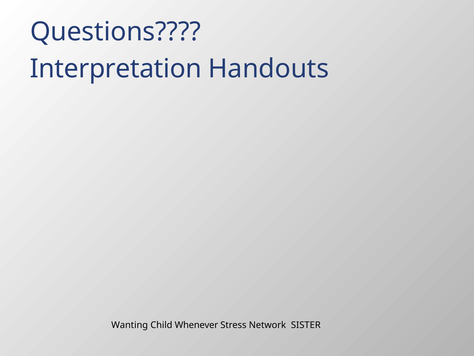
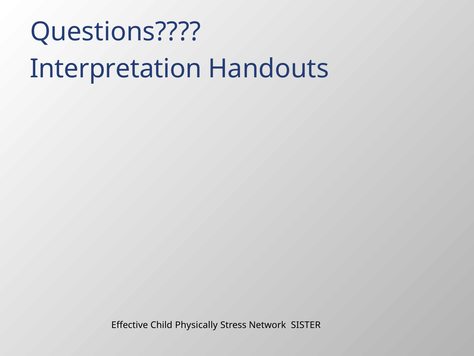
Wanting: Wanting -> Effective
Whenever: Whenever -> Physically
